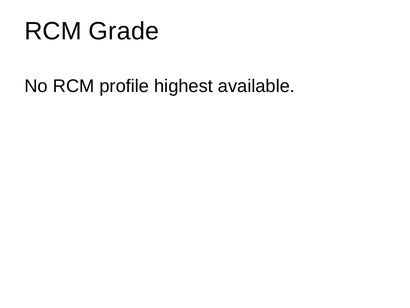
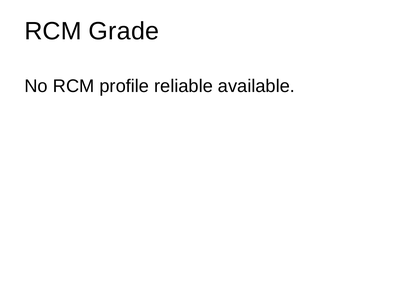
highest: highest -> reliable
